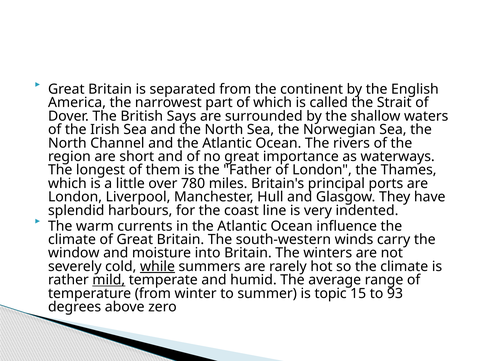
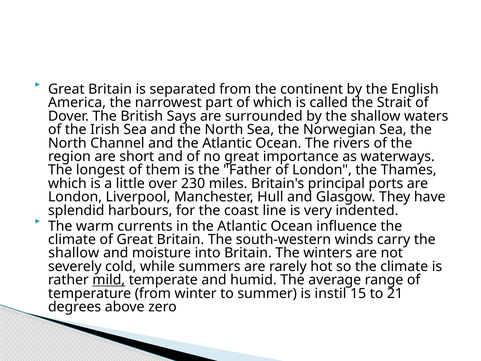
780: 780 -> 230
window at (74, 253): window -> shallow
while underline: present -> none
topic: topic -> instil
93: 93 -> 21
